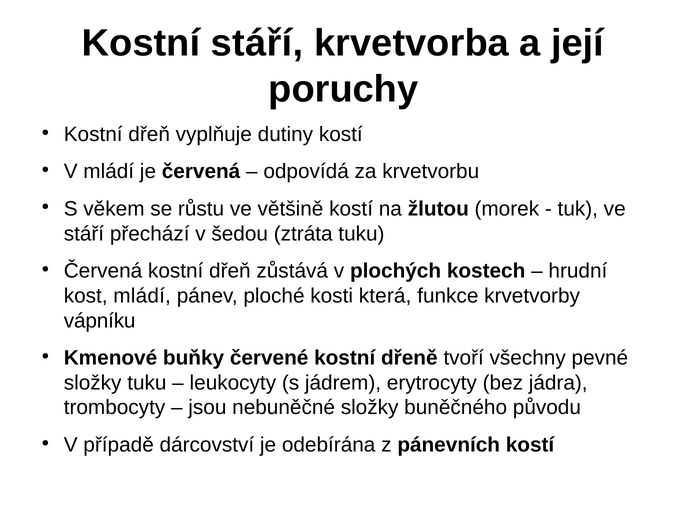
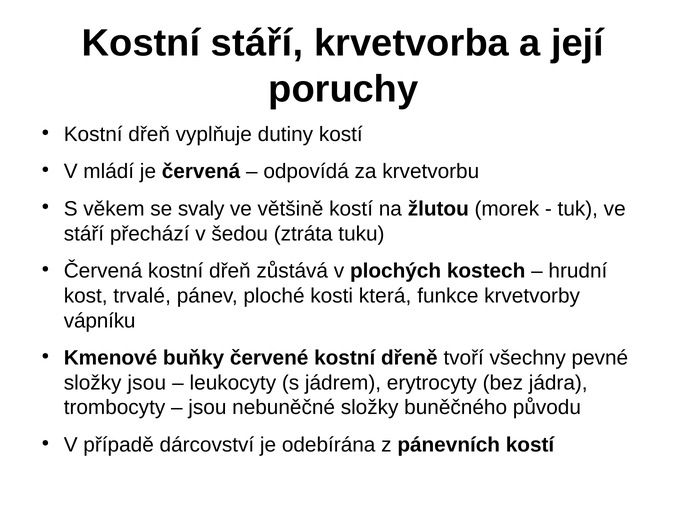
růstu: růstu -> svaly
kost mládí: mládí -> trvalé
složky tuku: tuku -> jsou
